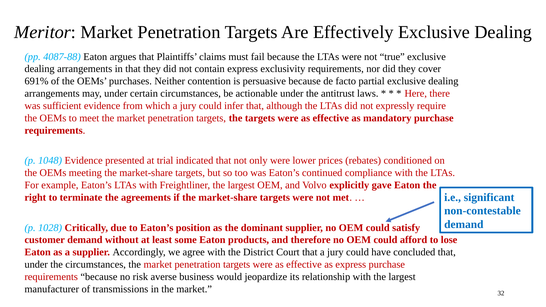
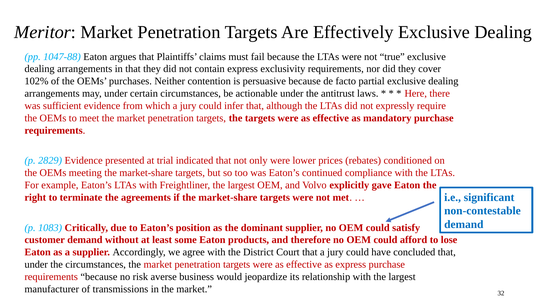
4087-88: 4087-88 -> 1047-88
691%: 691% -> 102%
1048: 1048 -> 2829
1028: 1028 -> 1083
